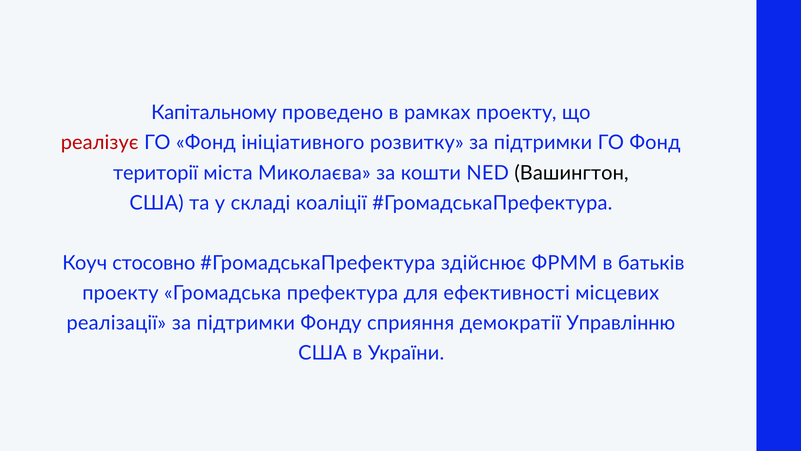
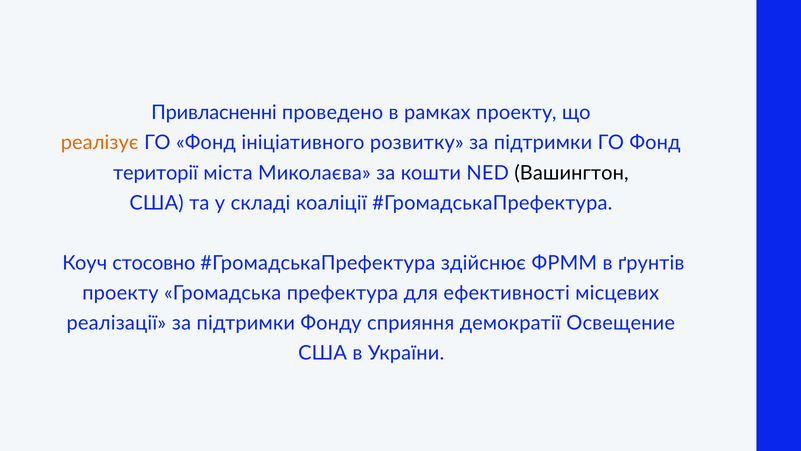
Капітальному: Капітальному -> Привласненні
реалізує colour: red -> orange
батьків: батьків -> ґрунтів
Управлінню: Управлінню -> Освещение
